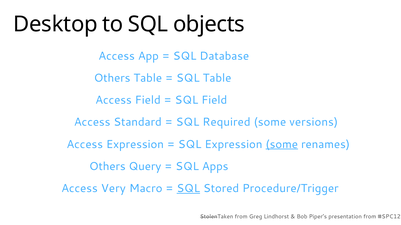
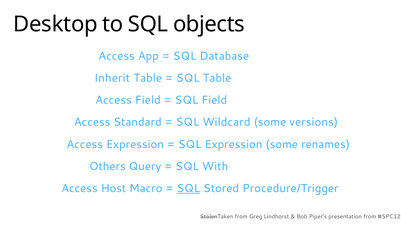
Others at (112, 78): Others -> Inherit
Required: Required -> Wildcard
some at (282, 145) underline: present -> none
Apps: Apps -> With
Very: Very -> Host
